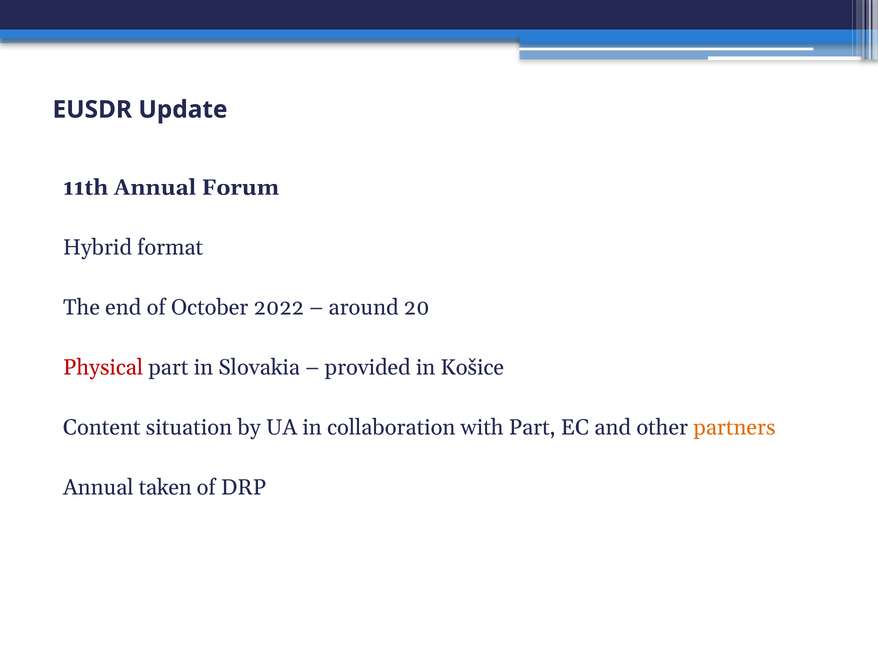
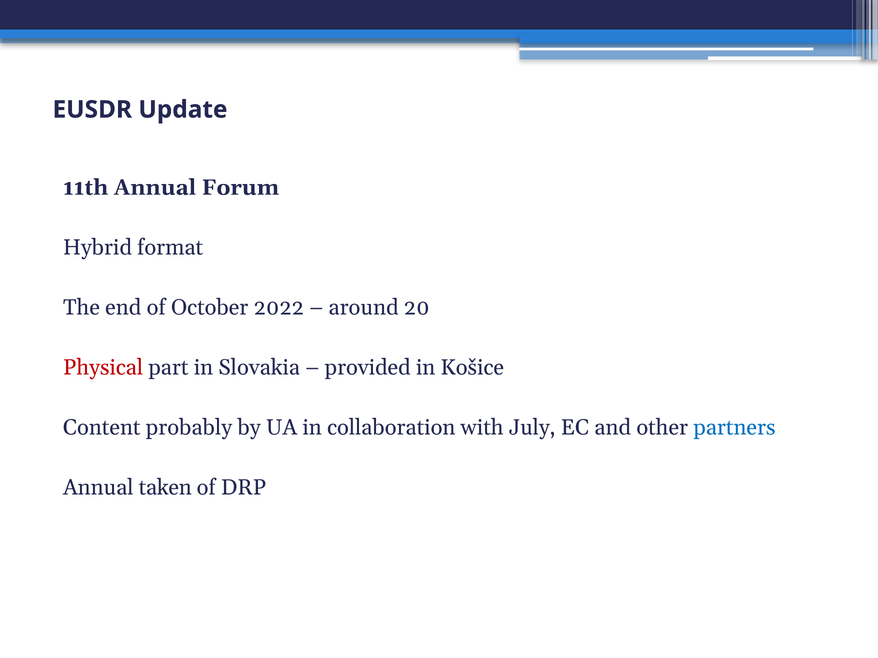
situation: situation -> probably
with Part: Part -> July
partners colour: orange -> blue
